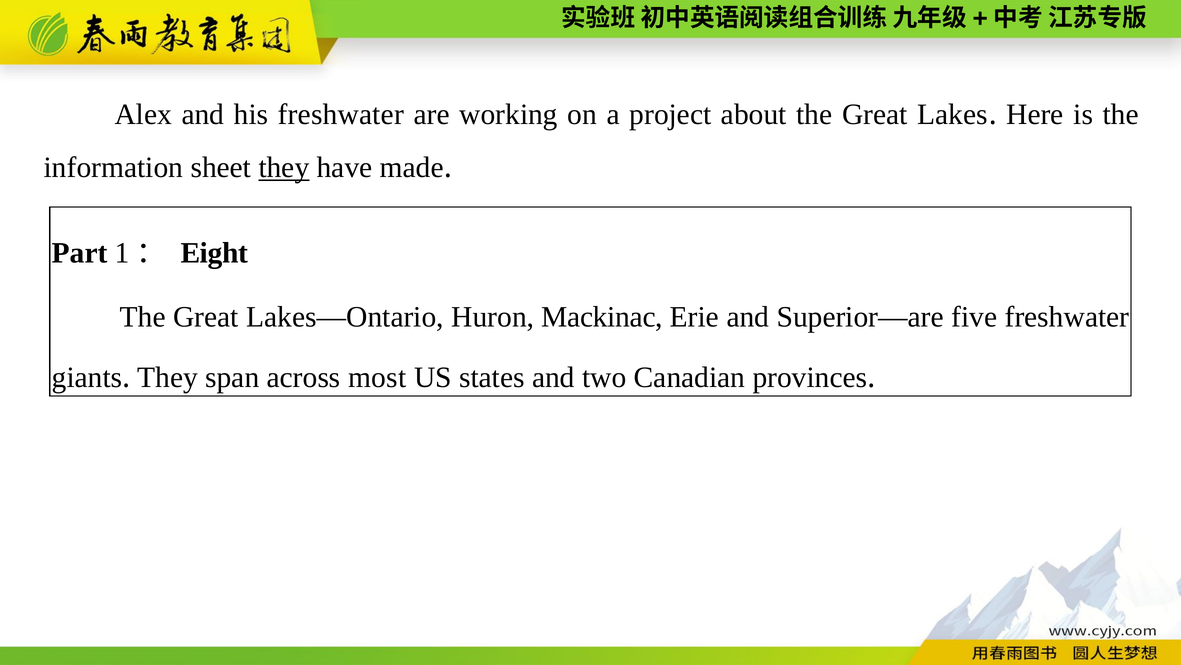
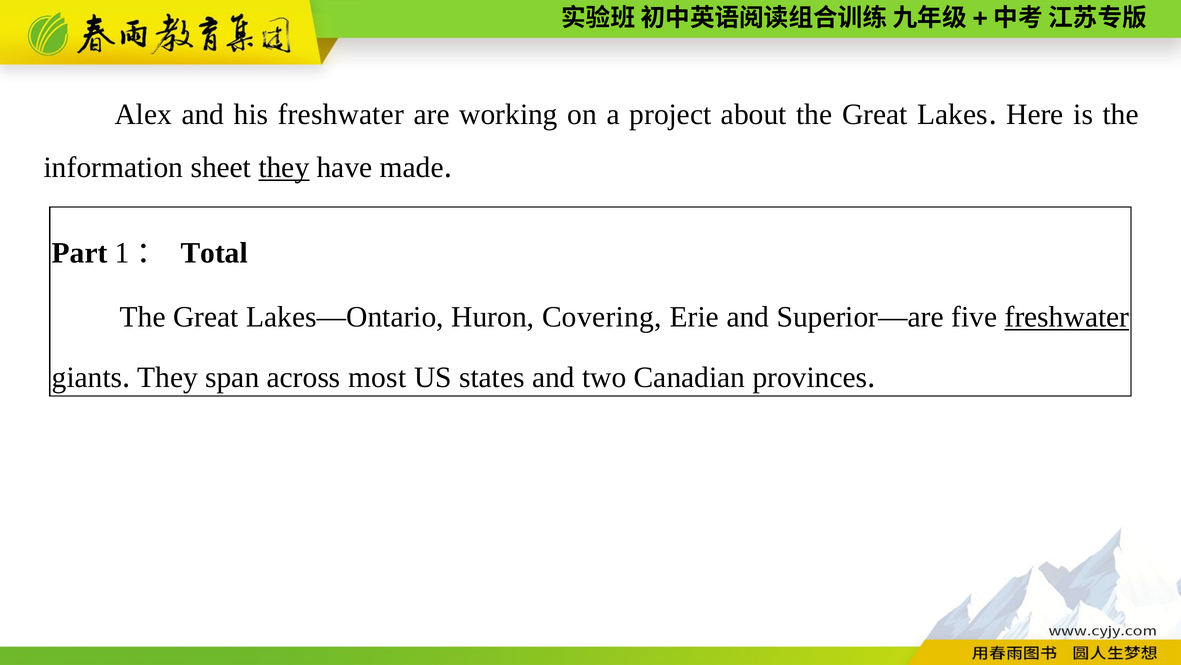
Eight: Eight -> Total
Mackinac: Mackinac -> Covering
freshwater at (1067, 317) underline: none -> present
